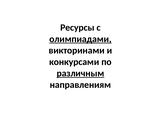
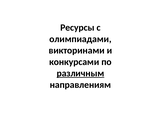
олимпиадами underline: present -> none
